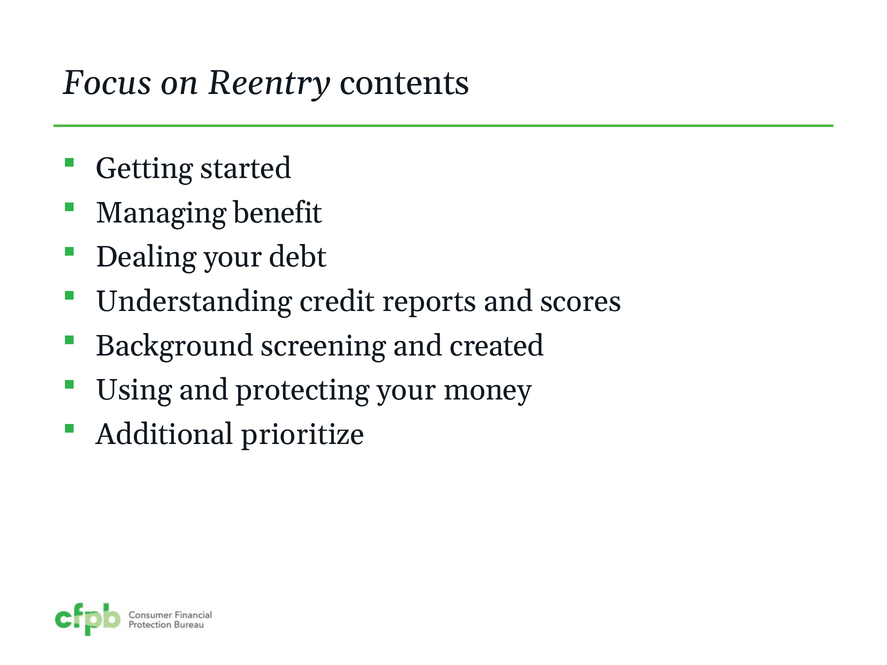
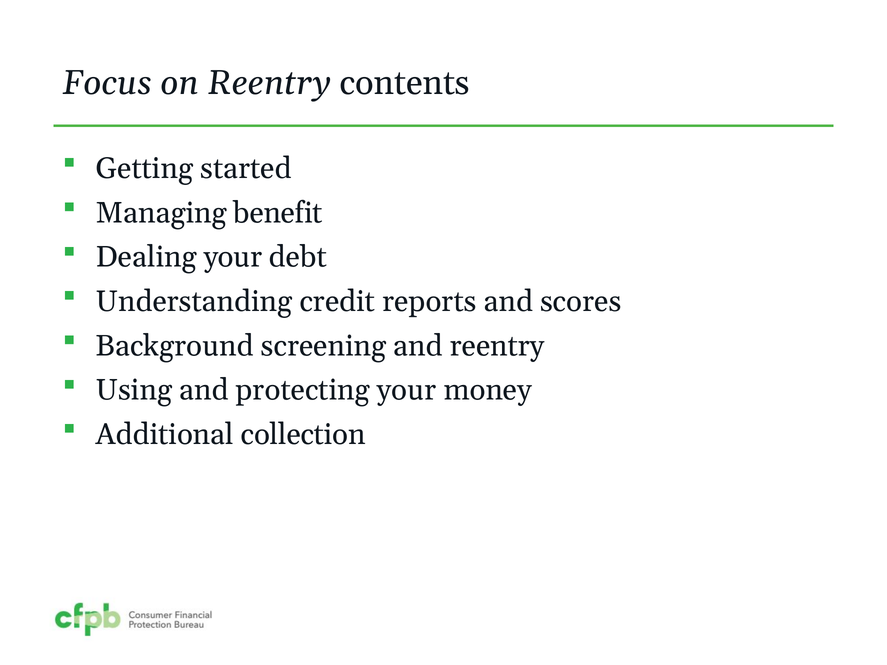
and created: created -> reentry
prioritize: prioritize -> collection
